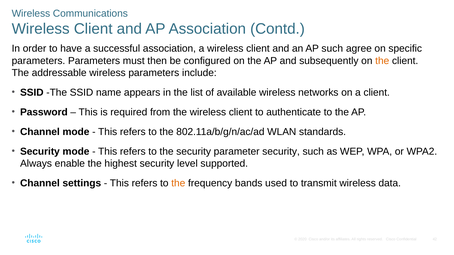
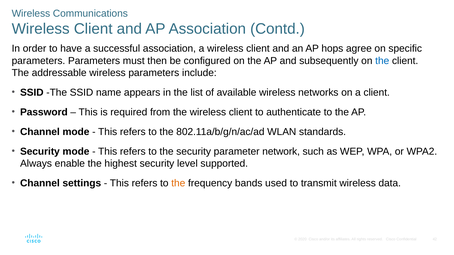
AP such: such -> hops
the at (382, 61) colour: orange -> blue
parameter security: security -> network
